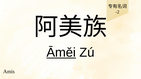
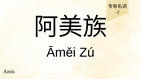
Āměi underline: present -> none
